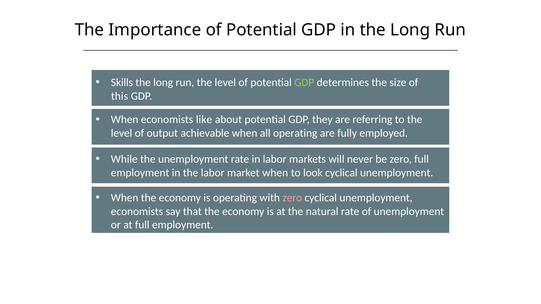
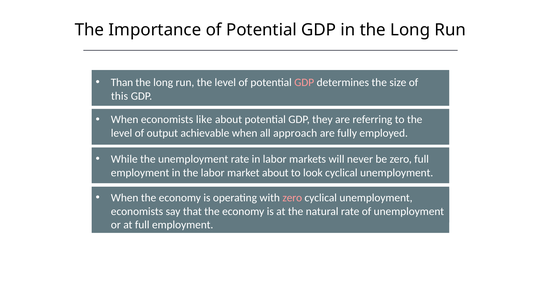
Skills: Skills -> Than
GDP at (304, 83) colour: light green -> pink
all operating: operating -> approach
market when: when -> about
